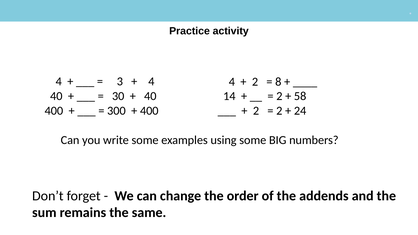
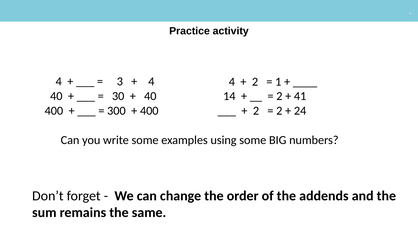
8: 8 -> 1
58: 58 -> 41
